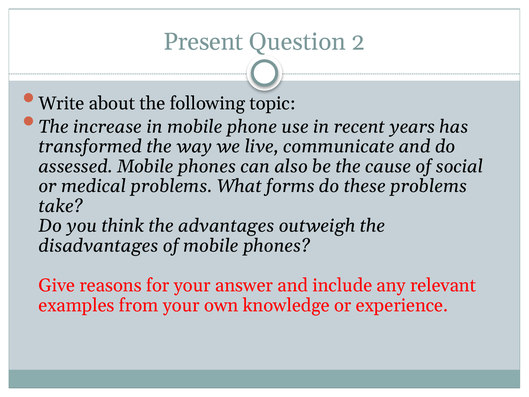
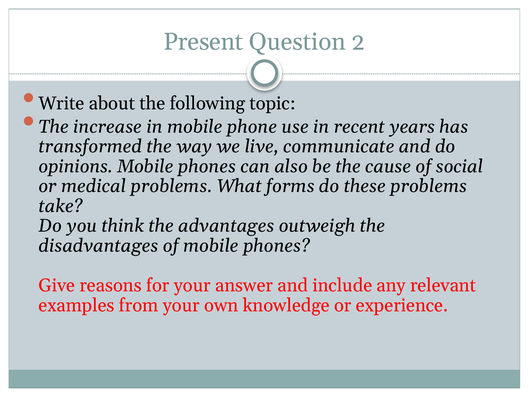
assessed: assessed -> opinions
